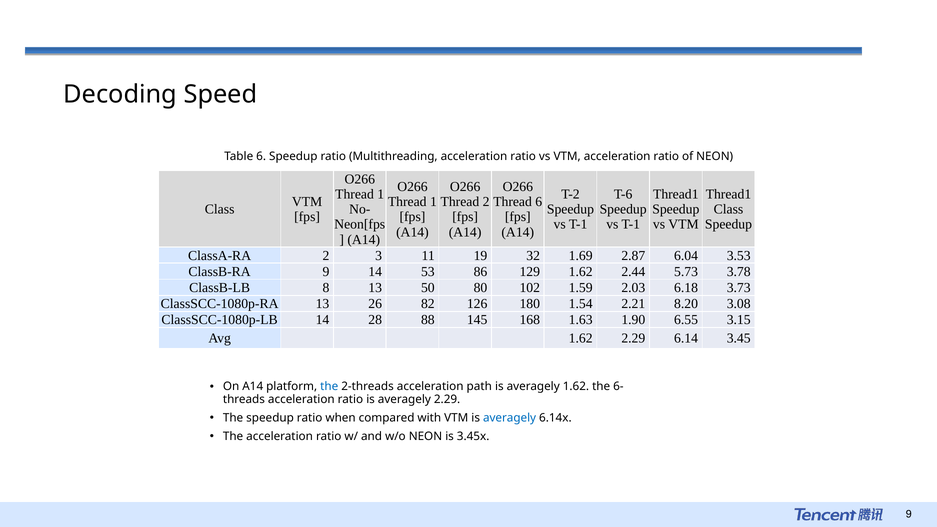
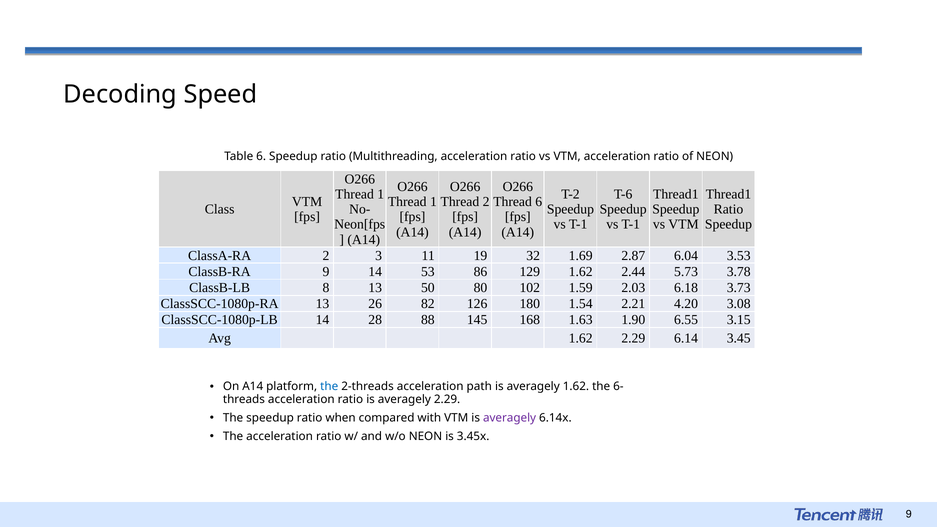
Class at (728, 209): Class -> Ratio
8.20: 8.20 -> 4.20
averagely at (510, 418) colour: blue -> purple
